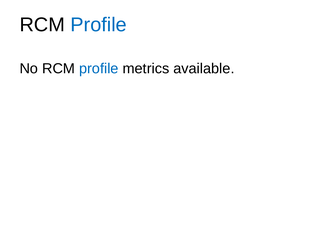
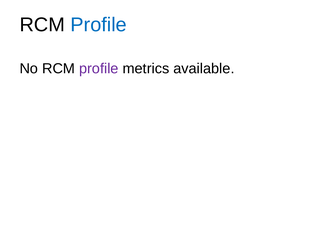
profile at (99, 68) colour: blue -> purple
